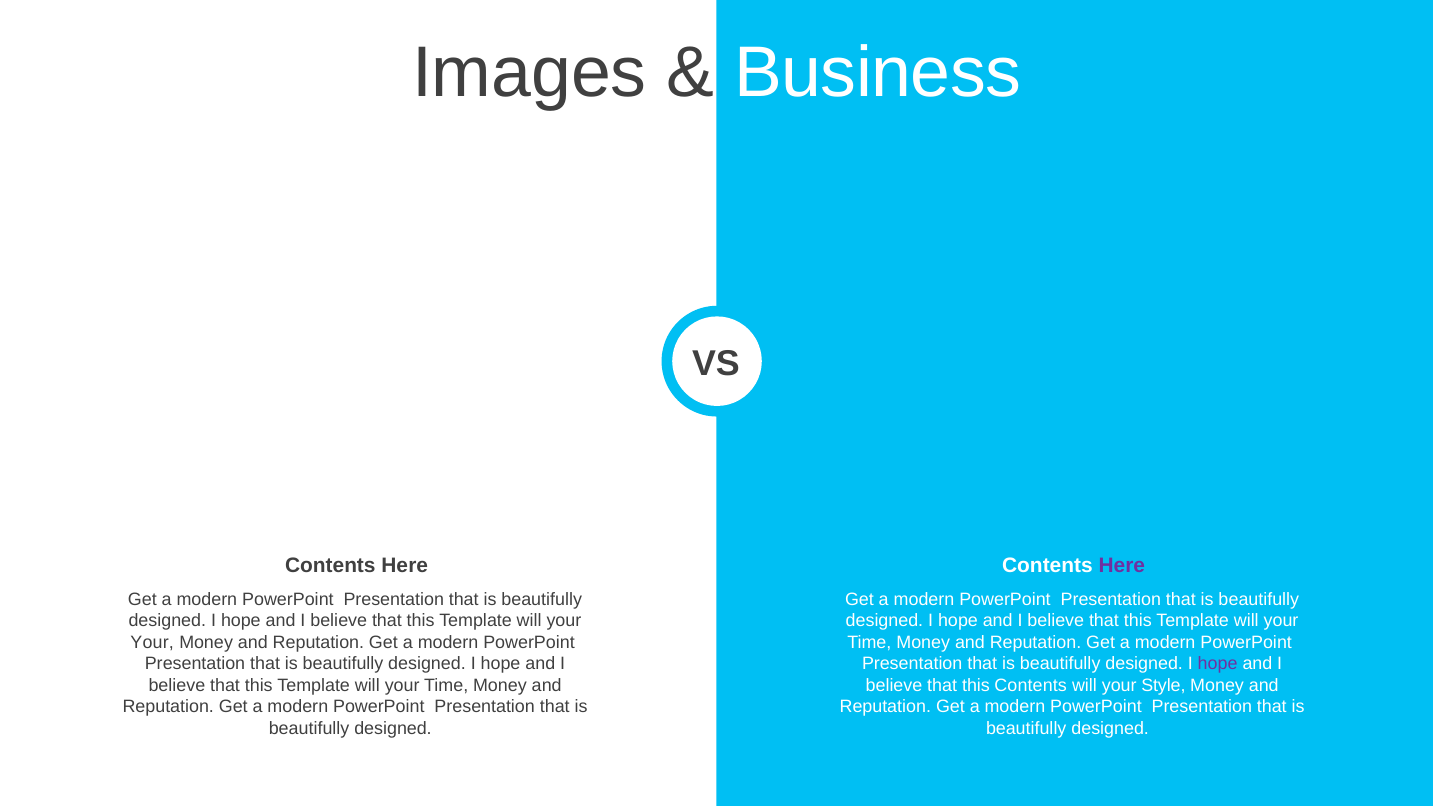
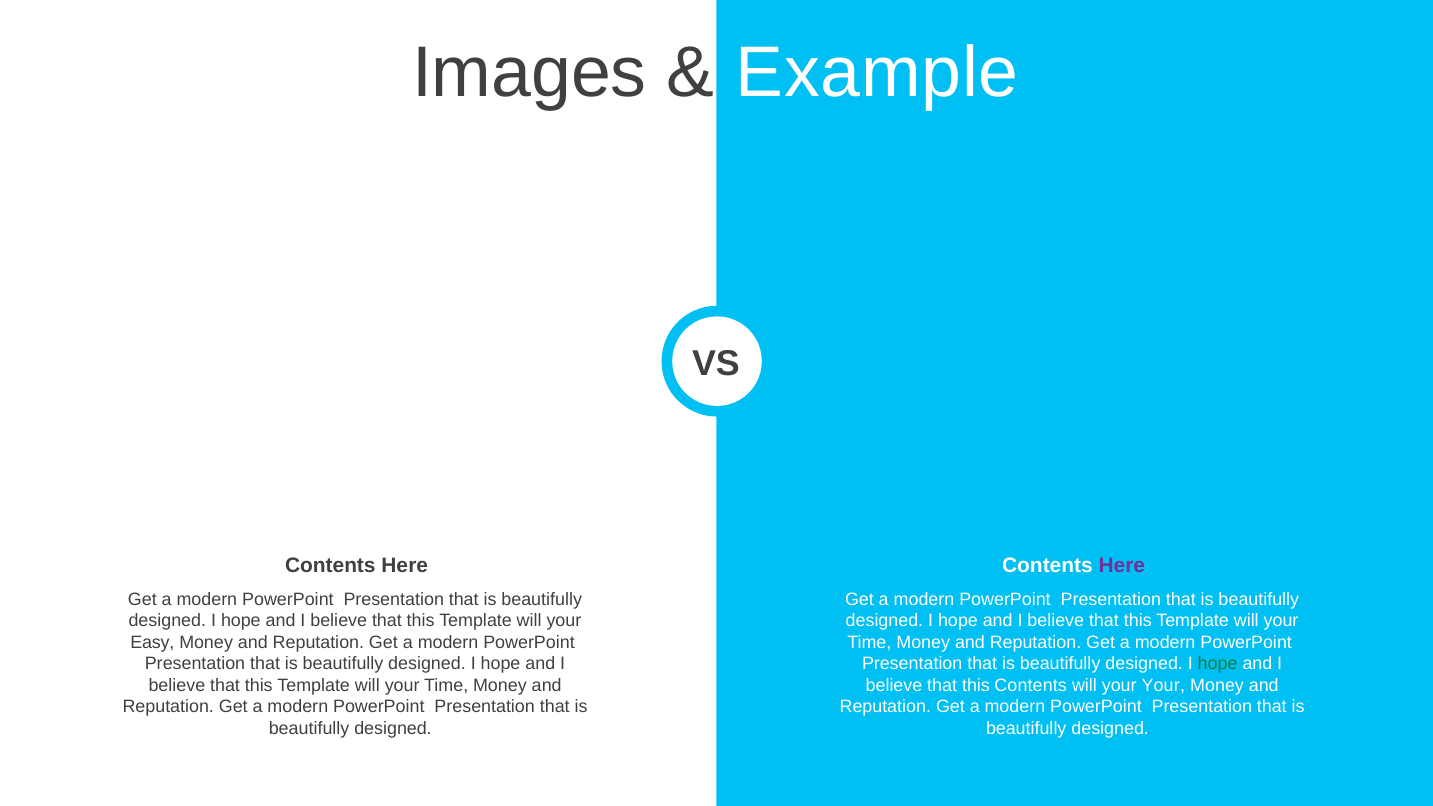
Business: Business -> Example
Your at (152, 643): Your -> Easy
hope at (1218, 664) colour: purple -> green
your Style: Style -> Your
